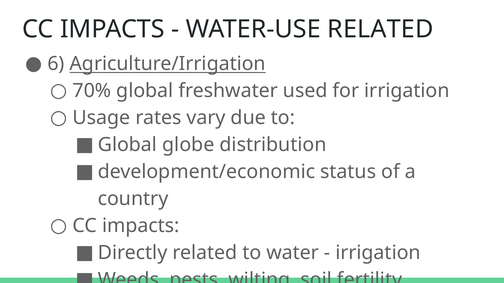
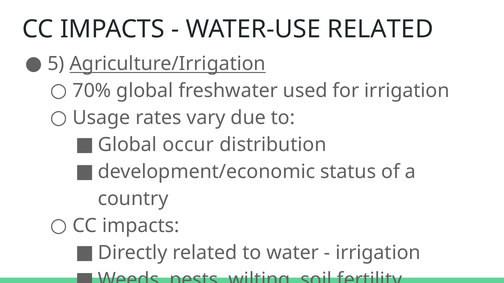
6: 6 -> 5
globe: globe -> occur
